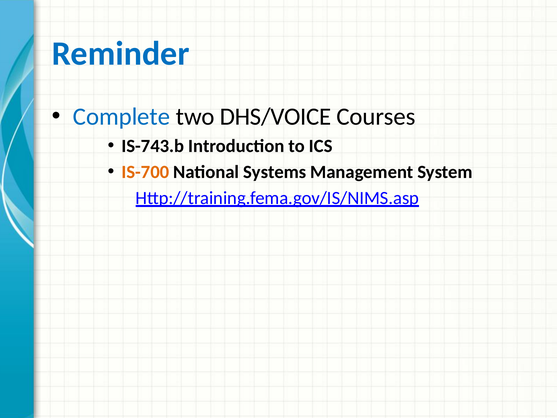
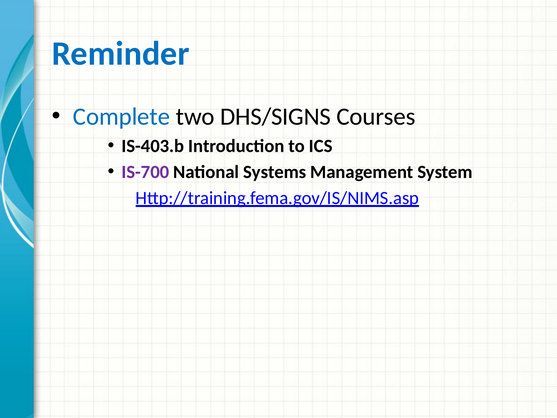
DHS/VOICE: DHS/VOICE -> DHS/SIGNS
IS-743.b: IS-743.b -> IS-403.b
IS-700 colour: orange -> purple
